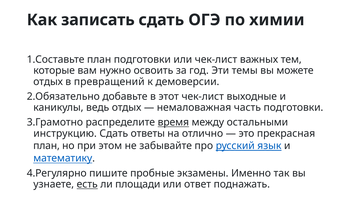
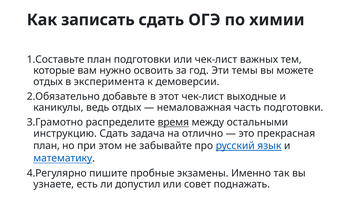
превращений: превращений -> эксперимента
ответы: ответы -> задача
есть underline: present -> none
площади: площади -> допустил
ответ: ответ -> совет
